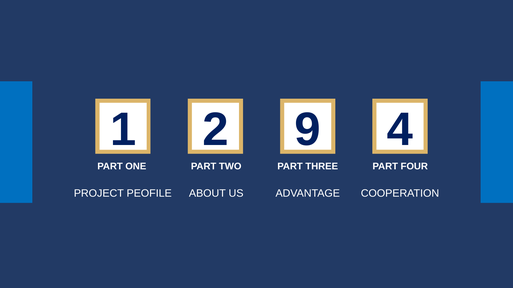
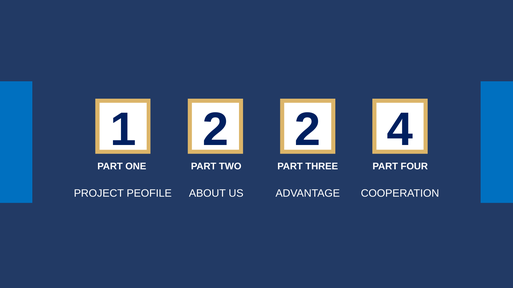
2 9: 9 -> 2
